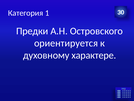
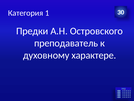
ориентируется: ориентируется -> преподаватель
